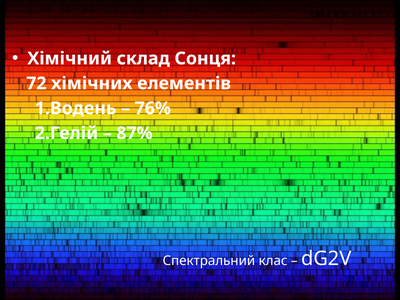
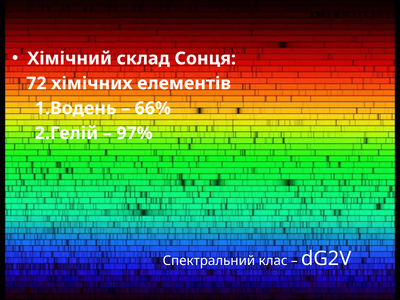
76%: 76% -> 66%
87%: 87% -> 97%
